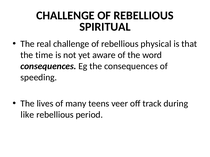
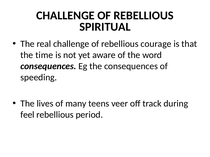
physical: physical -> courage
like: like -> feel
